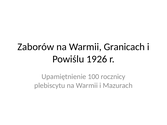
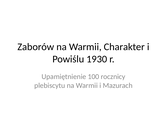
Granicach: Granicach -> Charakter
1926: 1926 -> 1930
